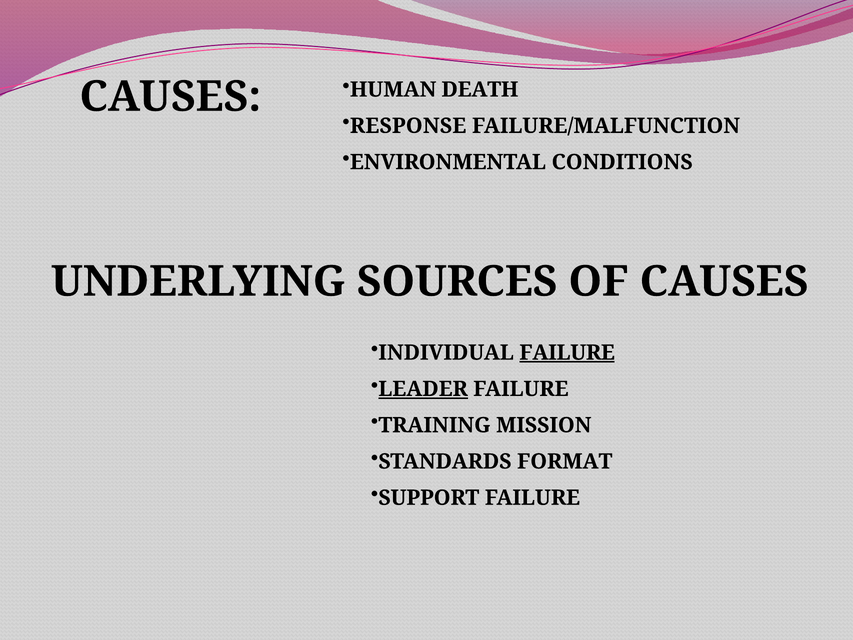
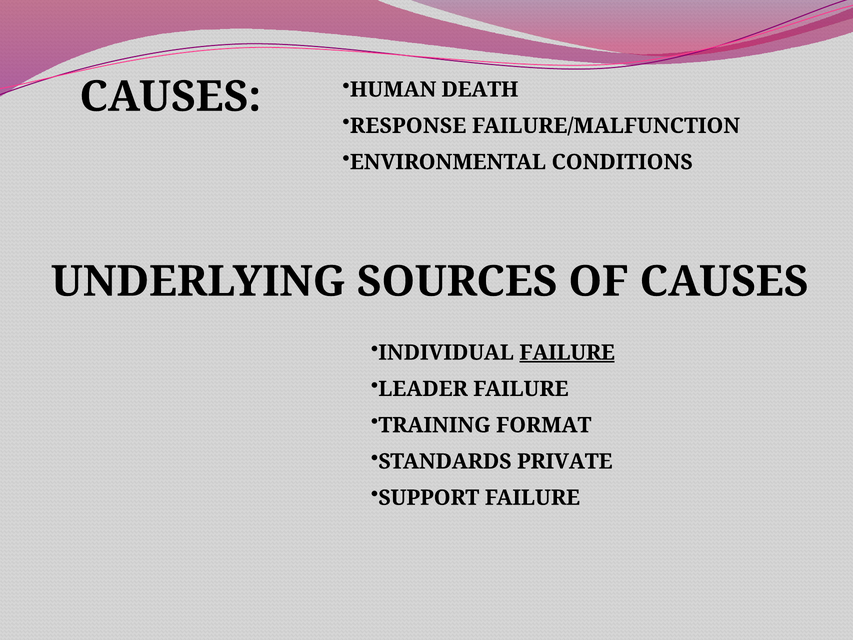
LEADER underline: present -> none
MISSION: MISSION -> FORMAT
FORMAT: FORMAT -> PRIVATE
